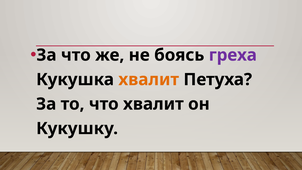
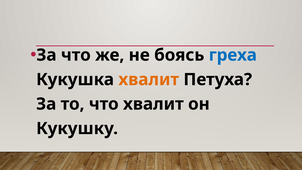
греха colour: purple -> blue
